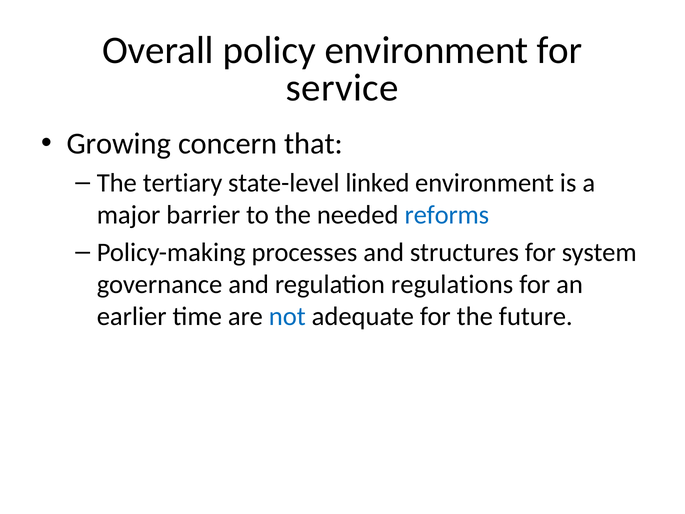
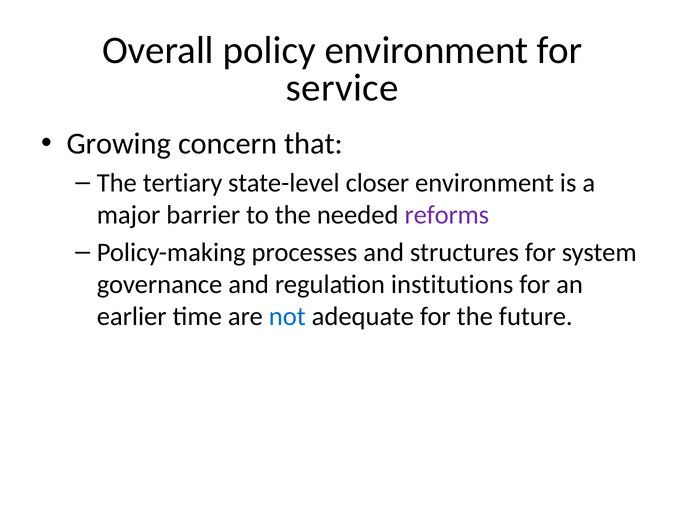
linked: linked -> closer
reforms colour: blue -> purple
regulations: regulations -> institutions
